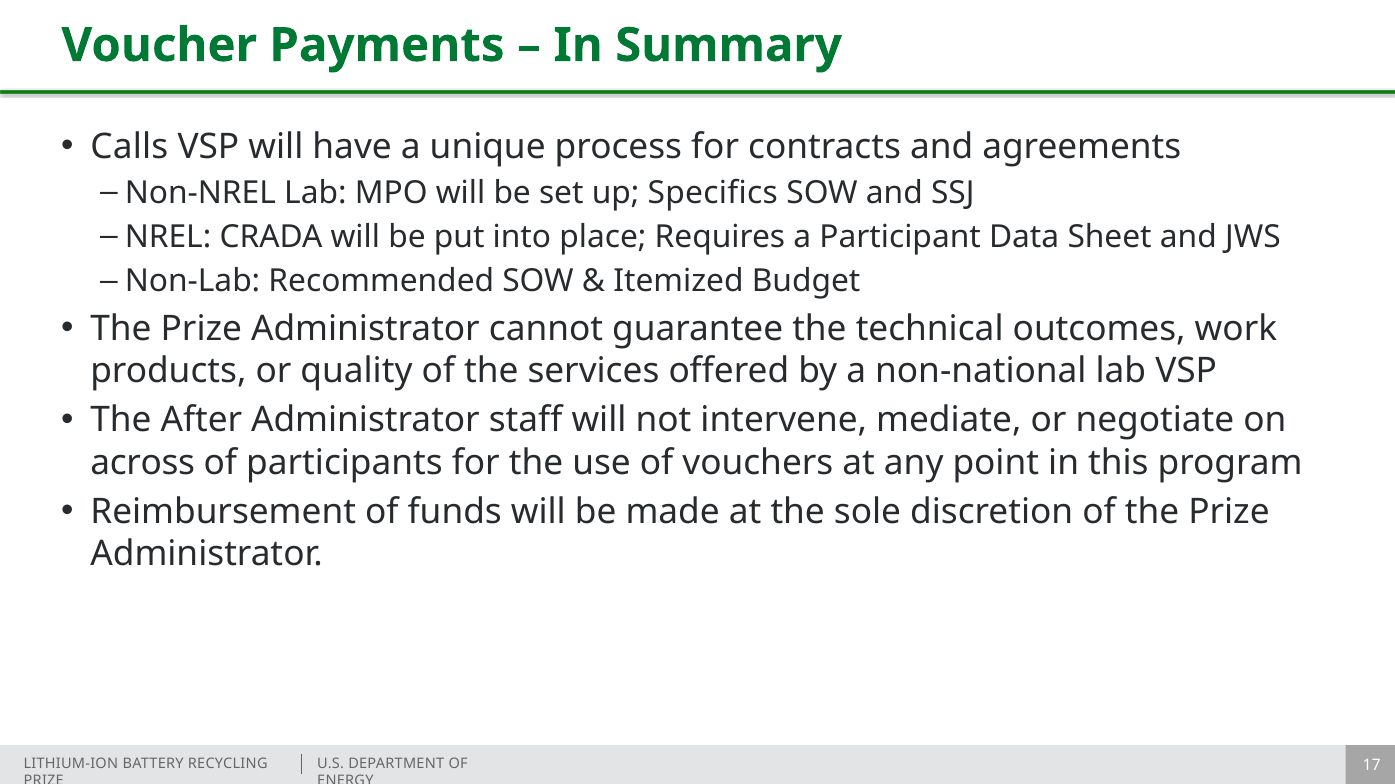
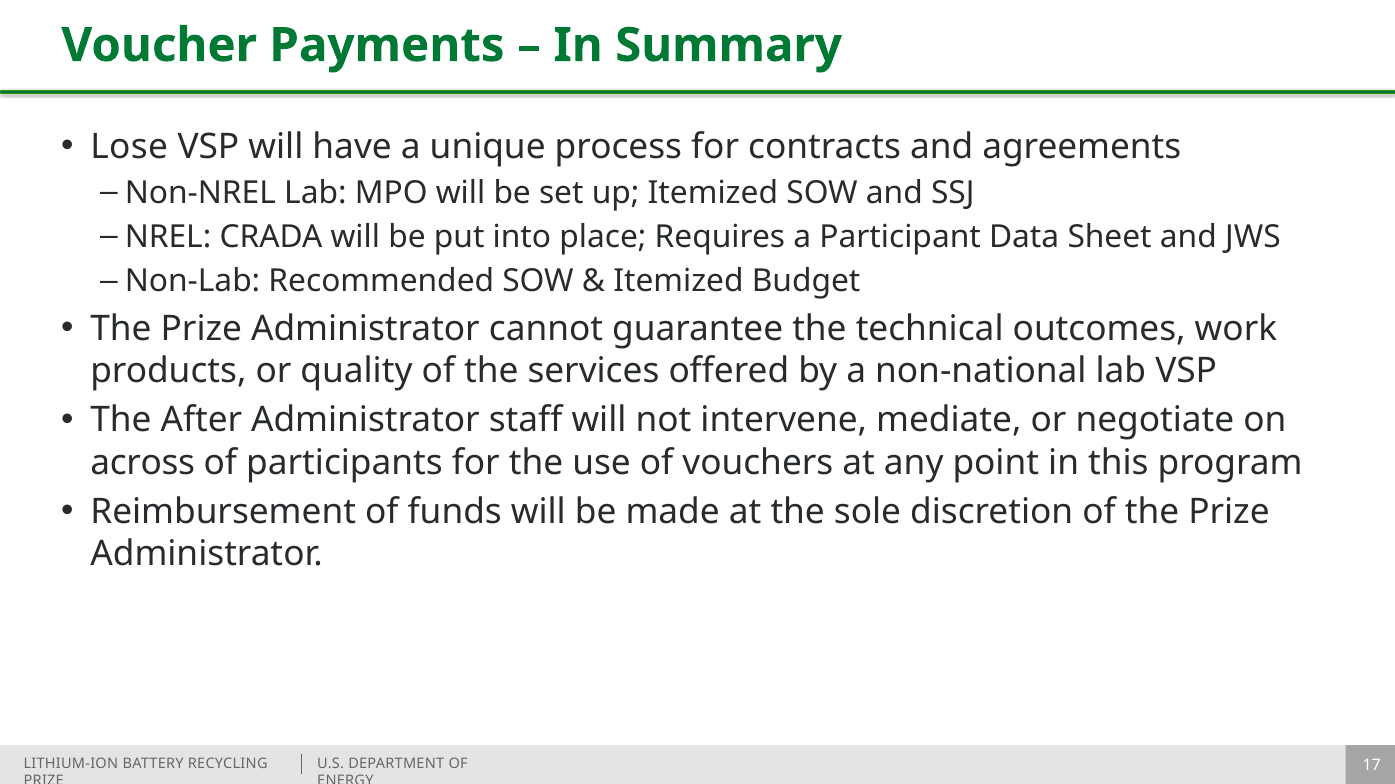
Calls: Calls -> Lose
up Specifics: Specifics -> Itemized
